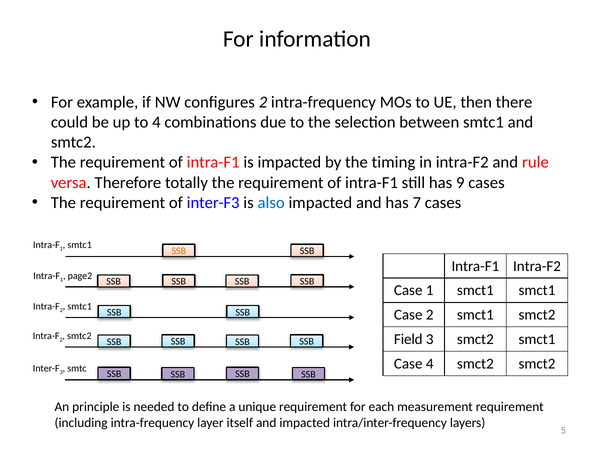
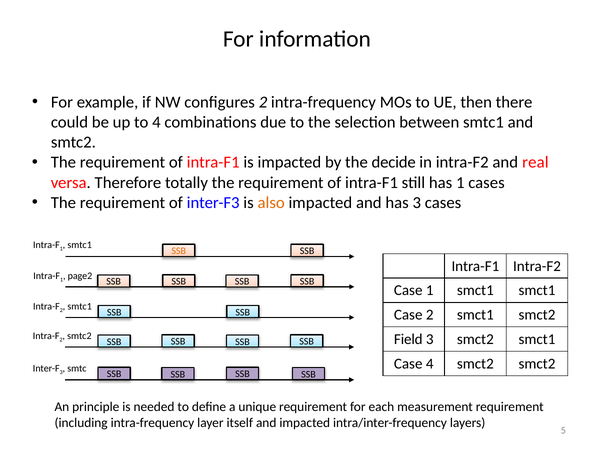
timing: timing -> decide
rule: rule -> real
has 9: 9 -> 1
also colour: blue -> orange
has 7: 7 -> 3
